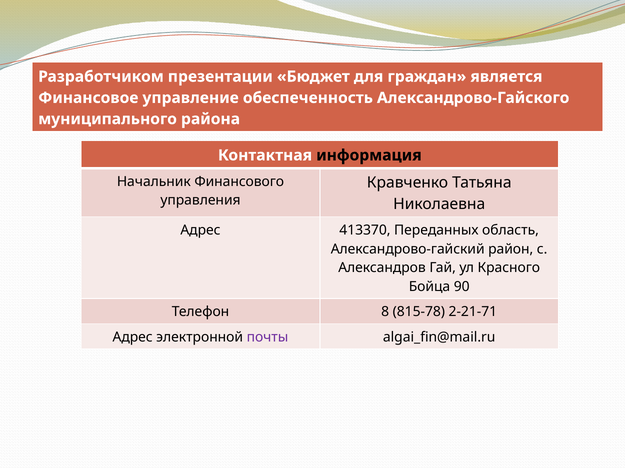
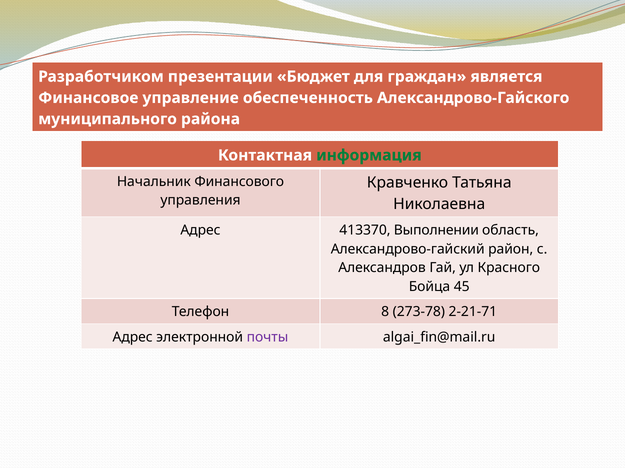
информация colour: black -> green
Переданных: Переданных -> Выполнении
90: 90 -> 45
815-78: 815-78 -> 273-78
